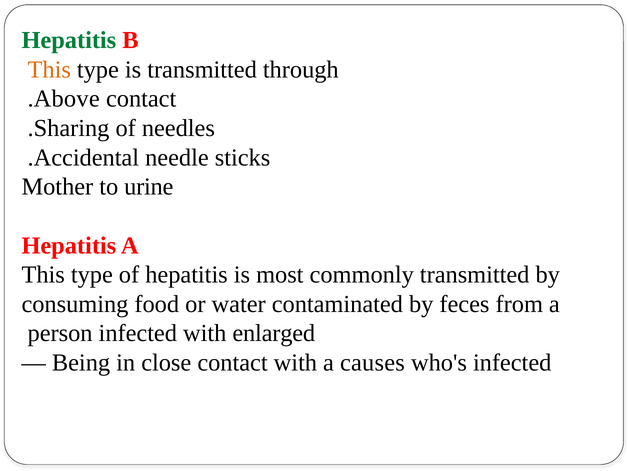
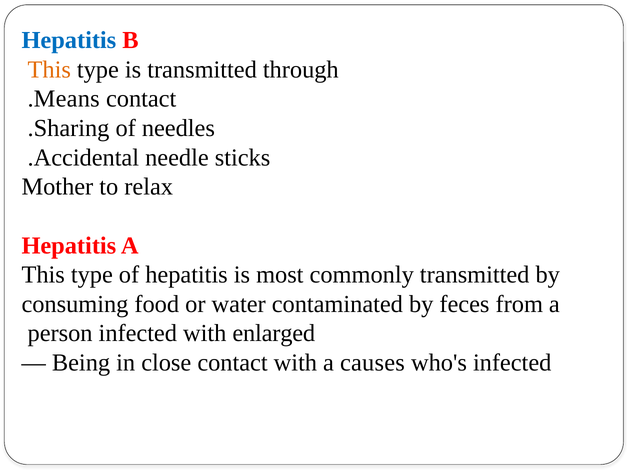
Hepatitis at (69, 40) colour: green -> blue
Above: Above -> Means
urine: urine -> relax
